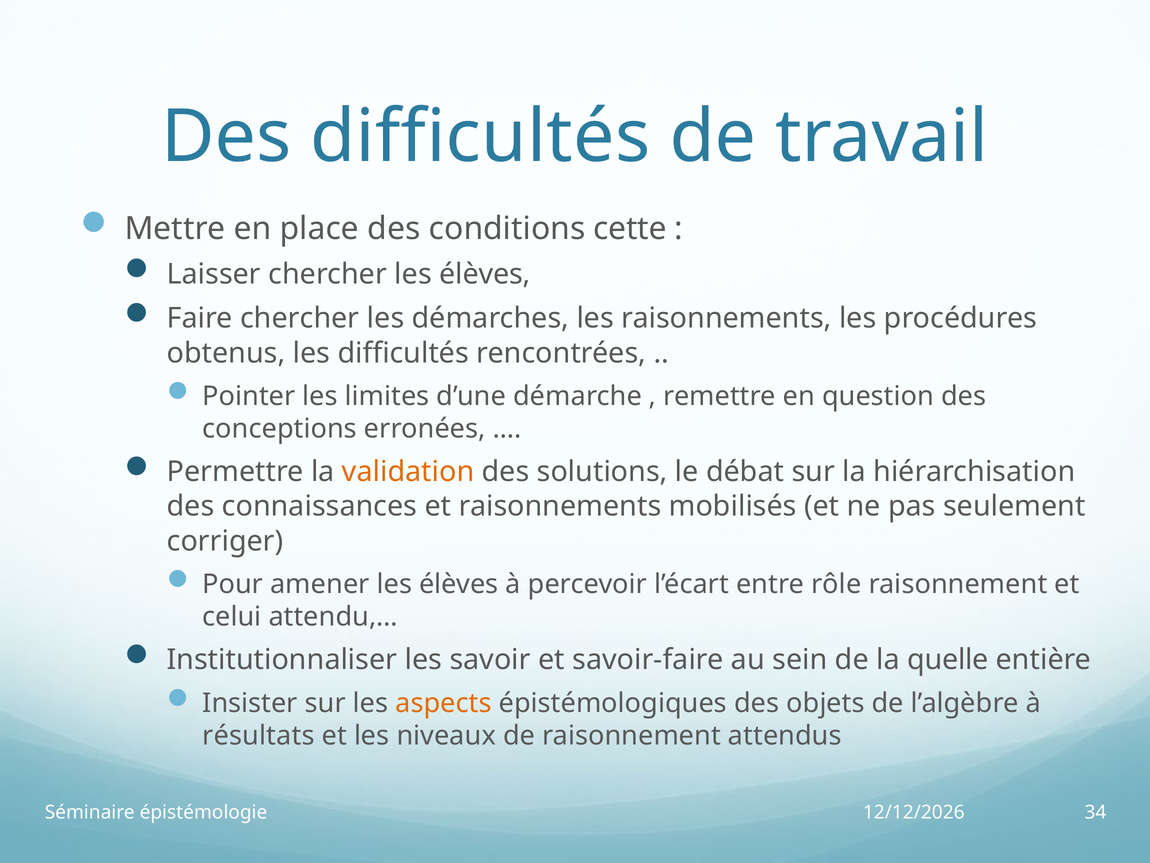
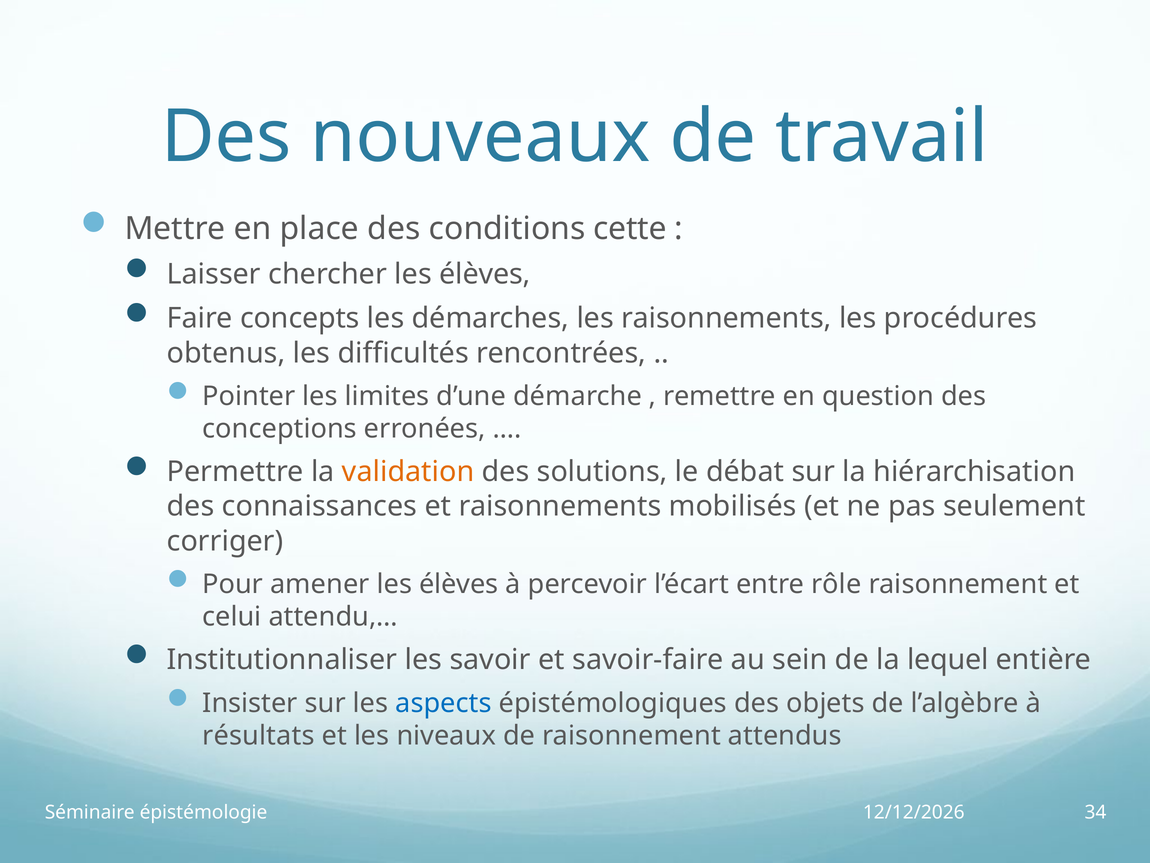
Des difficultés: difficultés -> nouveaux
Faire chercher: chercher -> concepts
quelle: quelle -> lequel
aspects colour: orange -> blue
